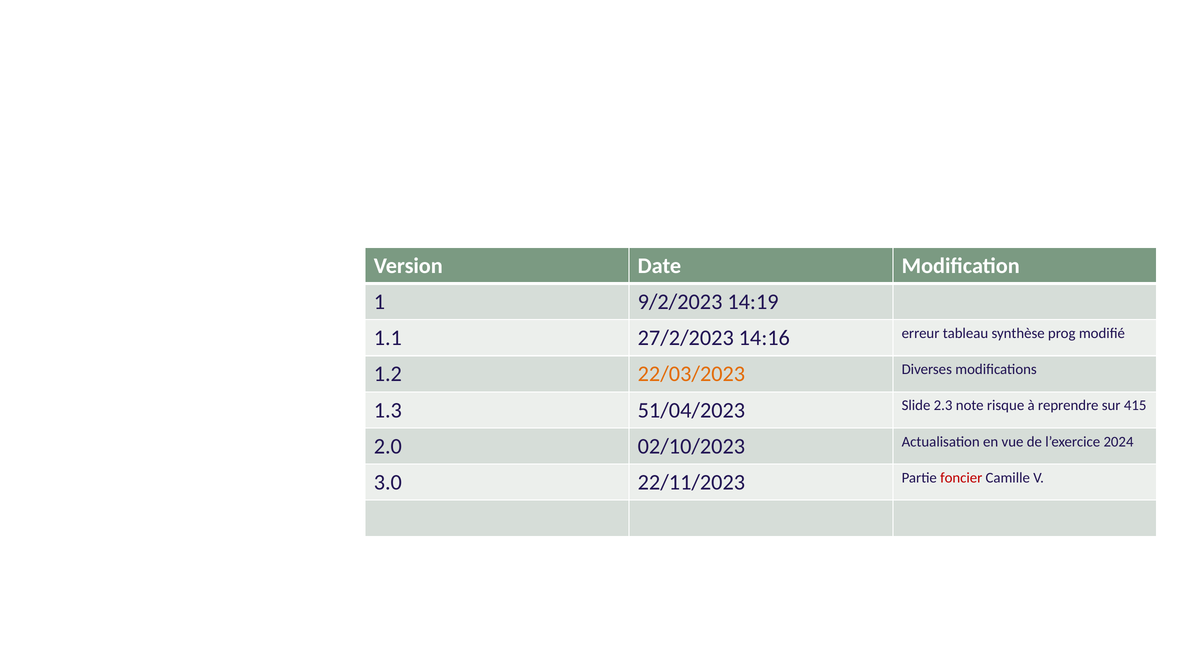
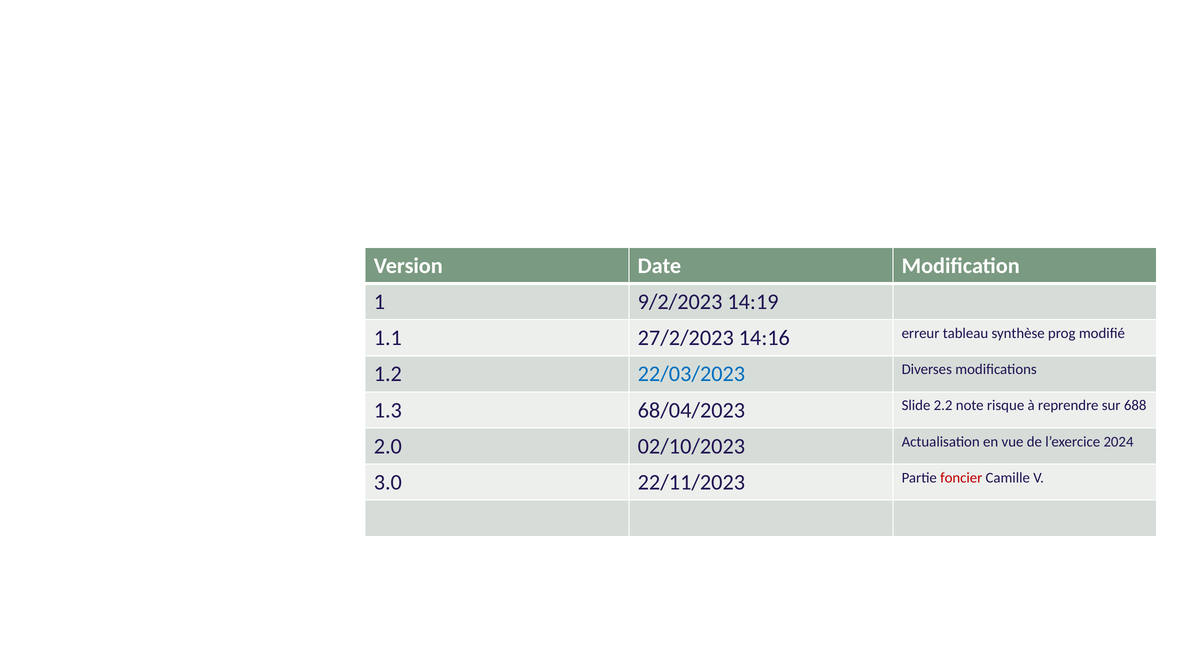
22/03/2023 colour: orange -> blue
51/04/2023: 51/04/2023 -> 68/04/2023
2.3: 2.3 -> 2.2
415: 415 -> 688
